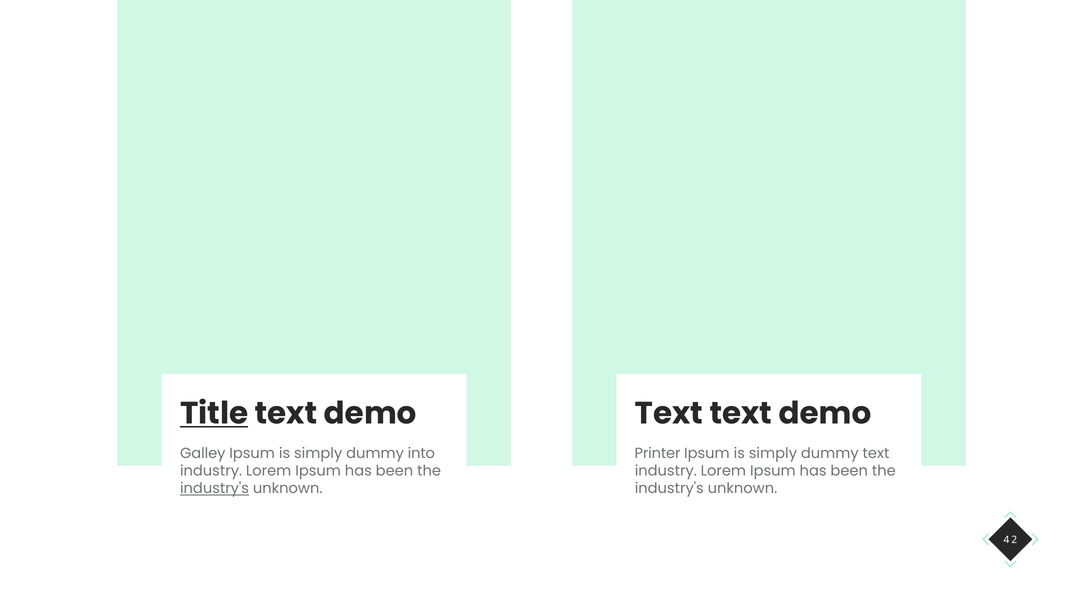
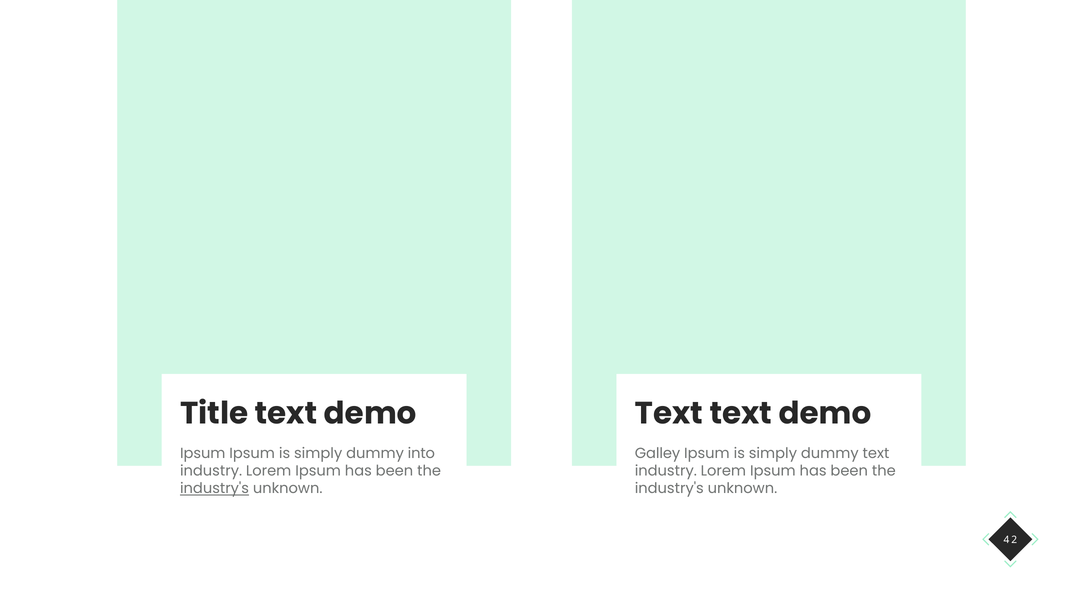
Title underline: present -> none
Galley at (203, 453): Galley -> Ipsum
Printer: Printer -> Galley
